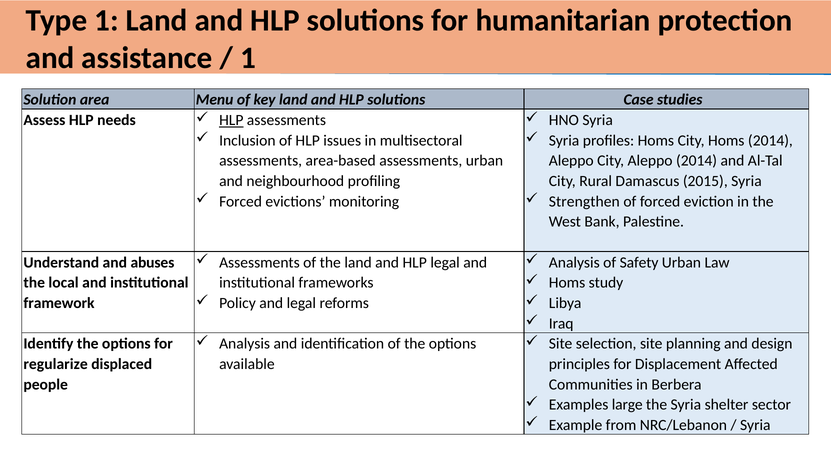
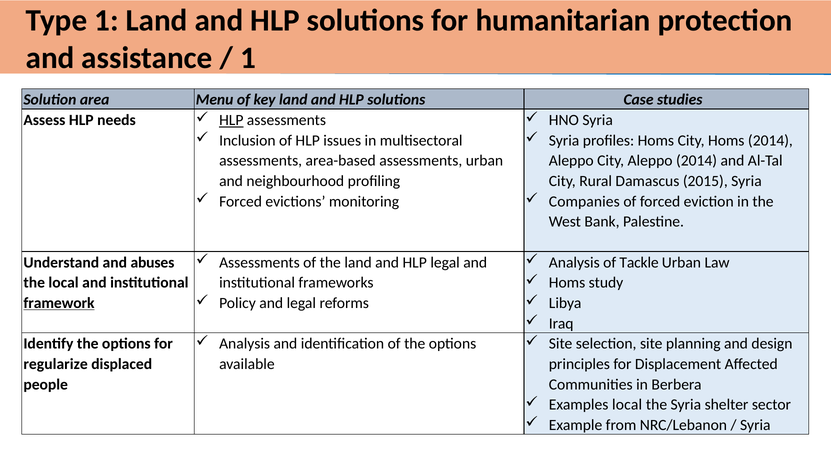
Strengthen: Strengthen -> Companies
Safety: Safety -> Tackle
framework underline: none -> present
Examples large: large -> local
